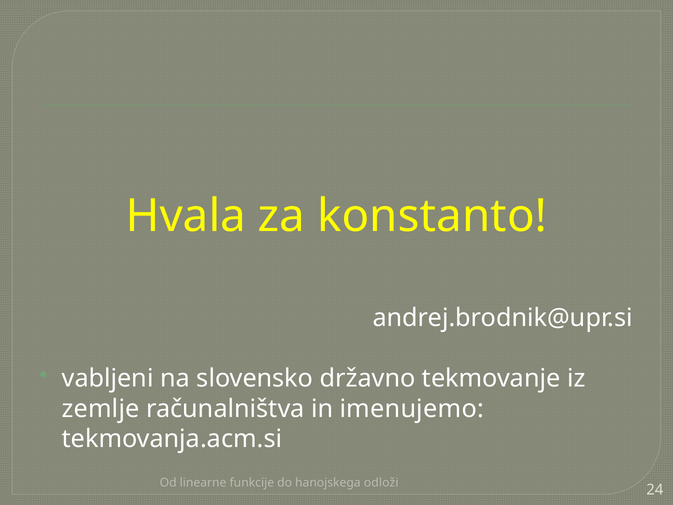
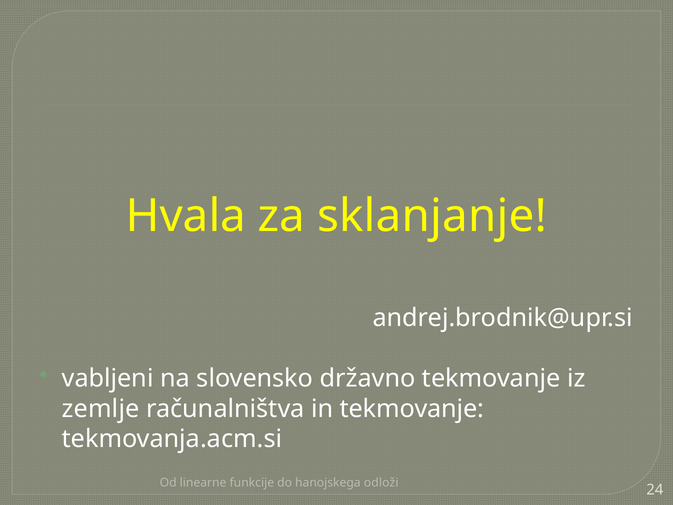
konstanto: konstanto -> sklanjanje
in imenujemo: imenujemo -> tekmovanje
